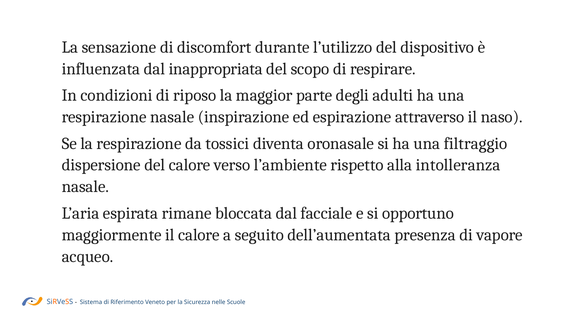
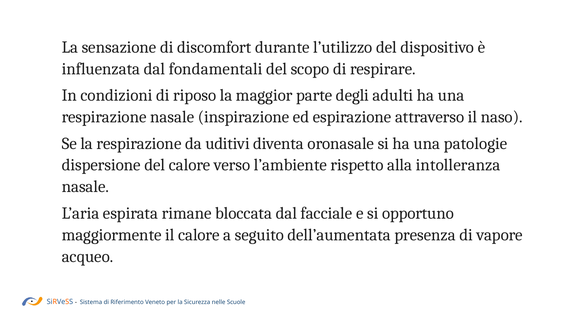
inappropriata: inappropriata -> fondamentali
tossici: tossici -> uditivi
filtraggio: filtraggio -> patologie
